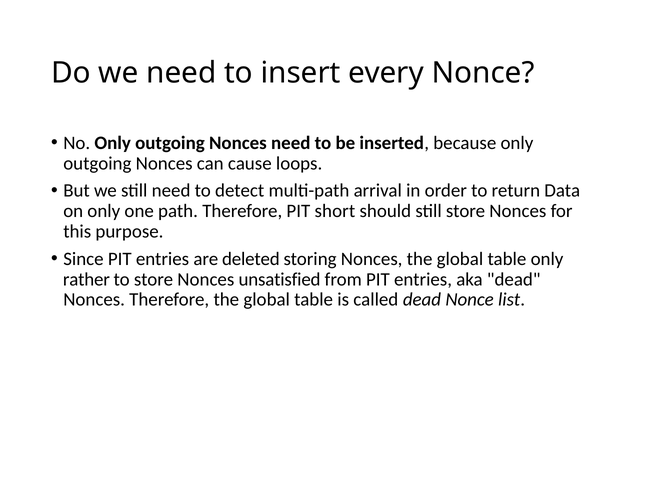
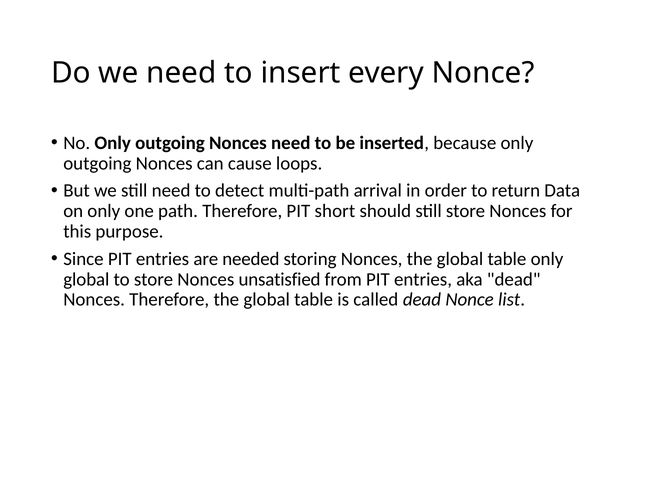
deleted: deleted -> needed
rather at (86, 279): rather -> global
